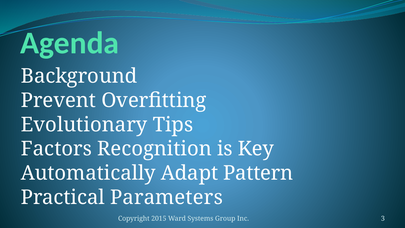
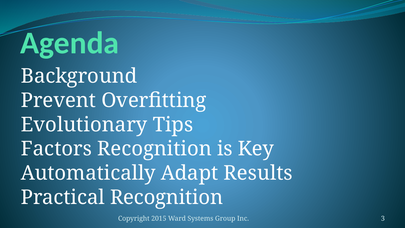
Pattern: Pattern -> Results
Practical Parameters: Parameters -> Recognition
